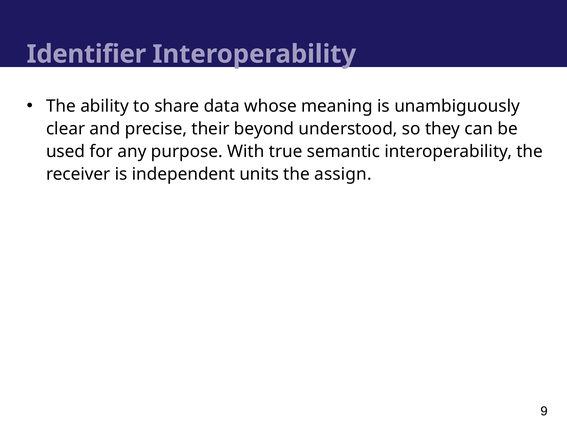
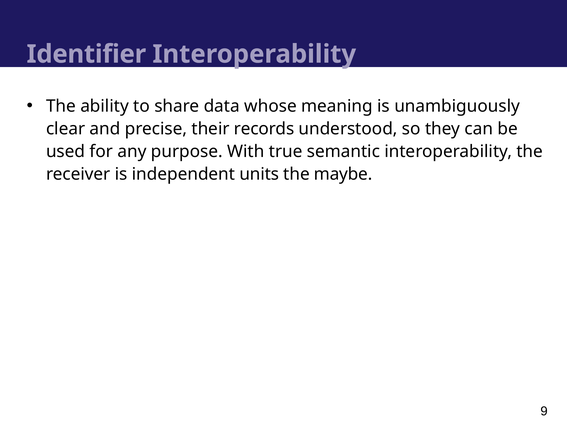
beyond: beyond -> records
assign: assign -> maybe
